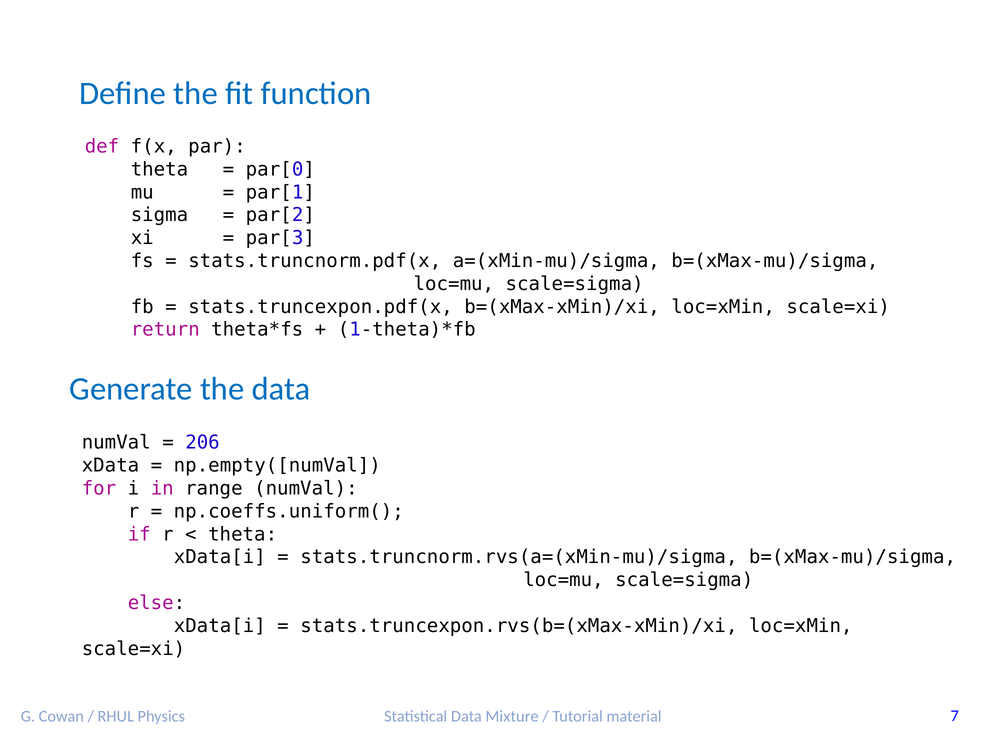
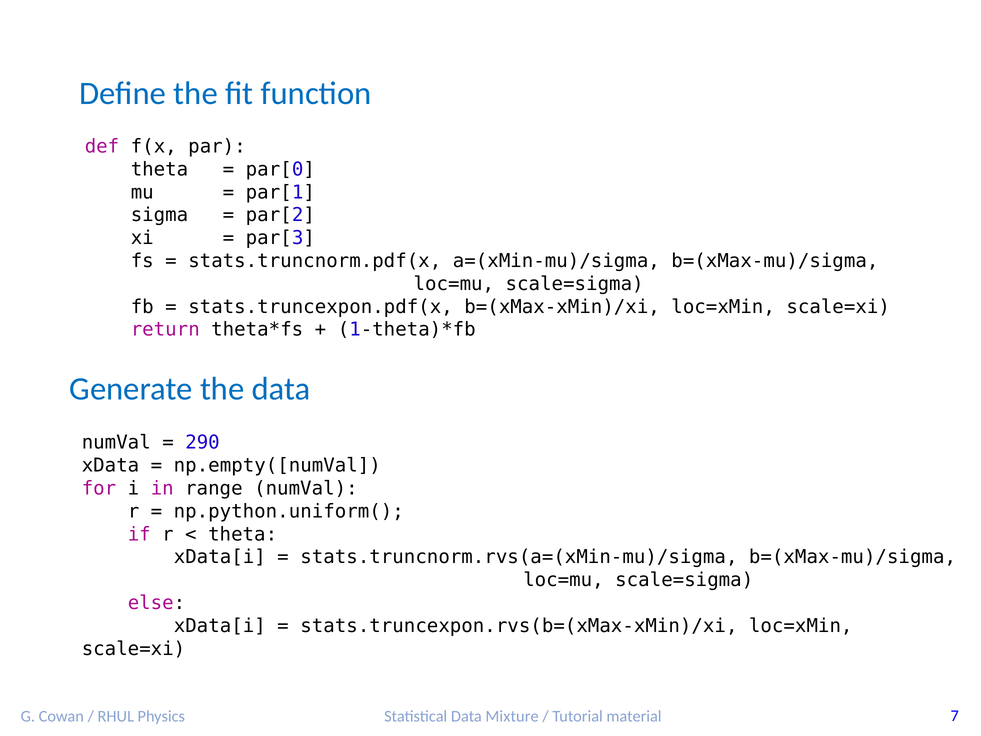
206: 206 -> 290
np.coeffs.uniform(: np.coeffs.uniform( -> np.python.uniform(
